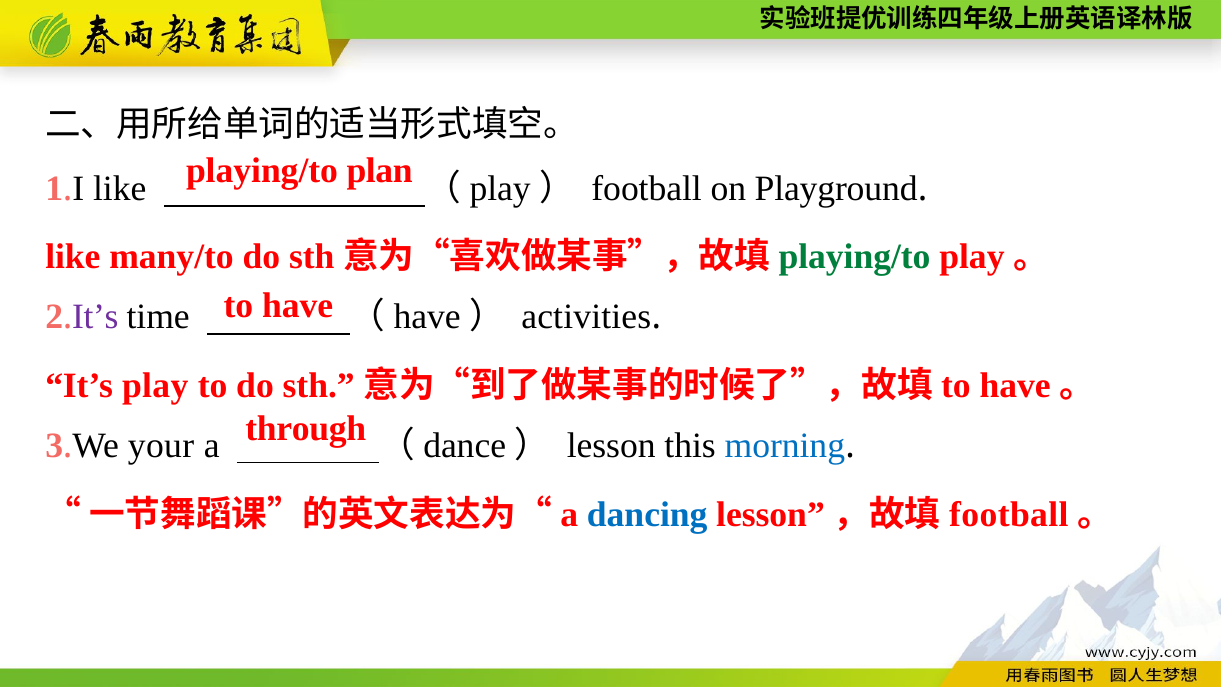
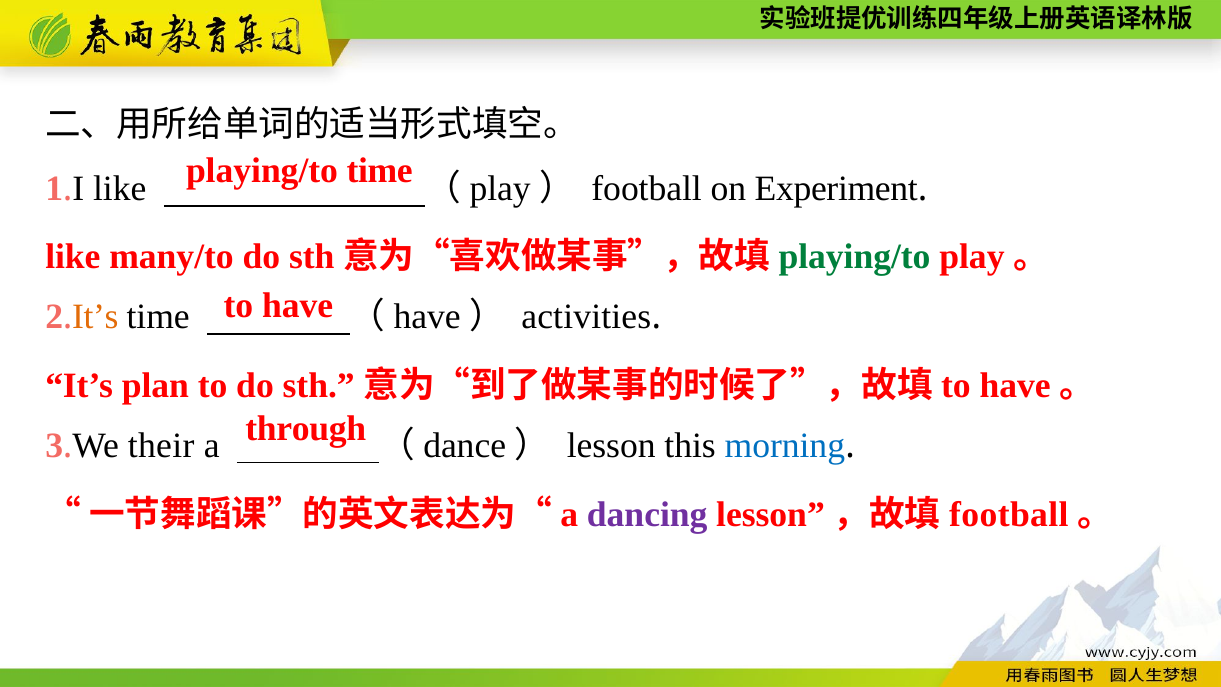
playing/to plan: plan -> time
Playground: Playground -> Experiment
It’s at (95, 317) colour: purple -> orange
It’s play: play -> plan
your: your -> their
dancing colour: blue -> purple
